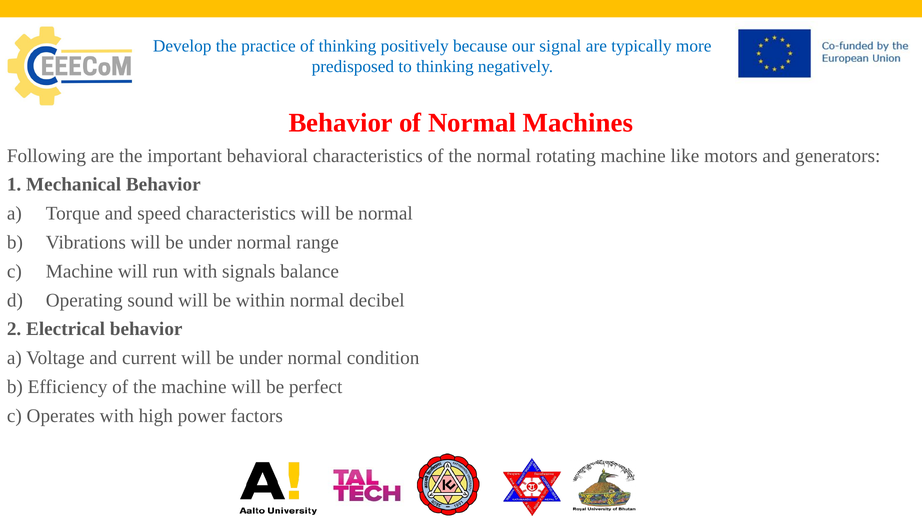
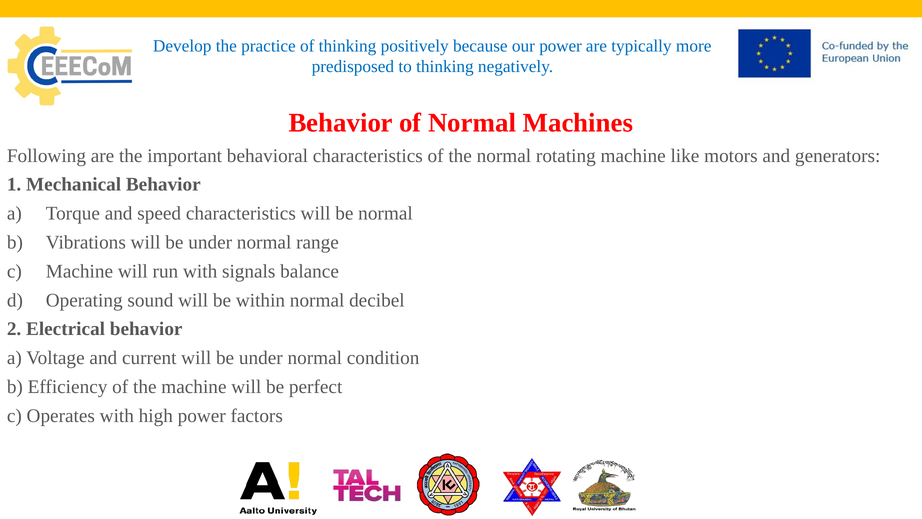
our signal: signal -> power
